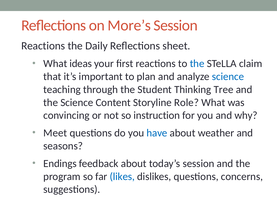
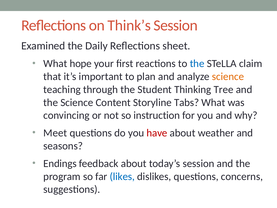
More’s: More’s -> Think’s
Reactions at (43, 46): Reactions -> Examined
ideas: ideas -> hope
science at (228, 76) colour: blue -> orange
Role: Role -> Tabs
have colour: blue -> red
